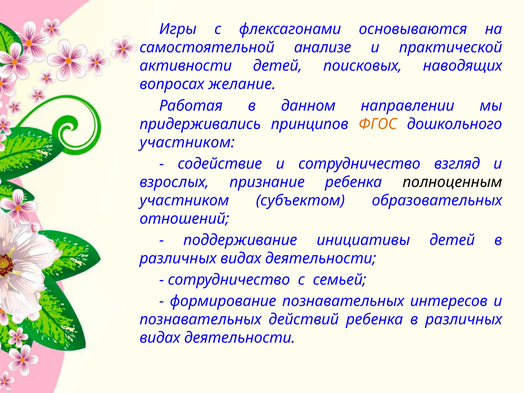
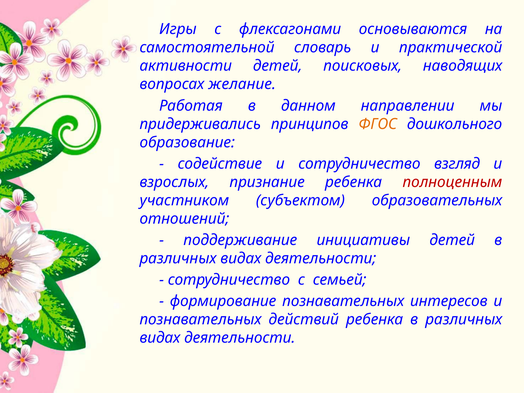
анализе: анализе -> словарь
участником at (187, 142): участником -> образование
полноценным colour: black -> red
